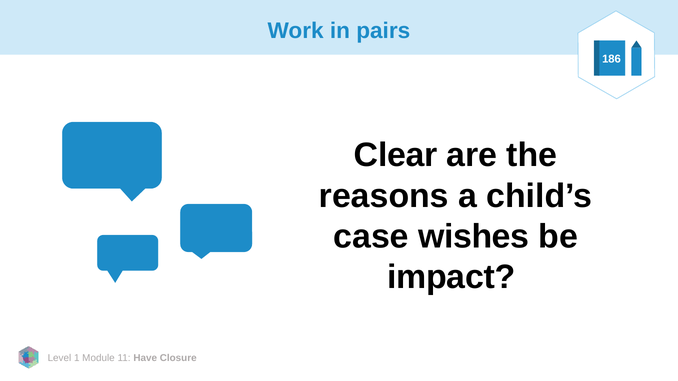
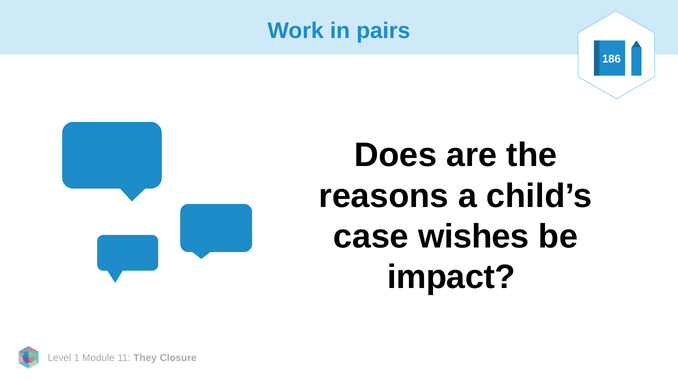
Clear: Clear -> Does
Have: Have -> They
